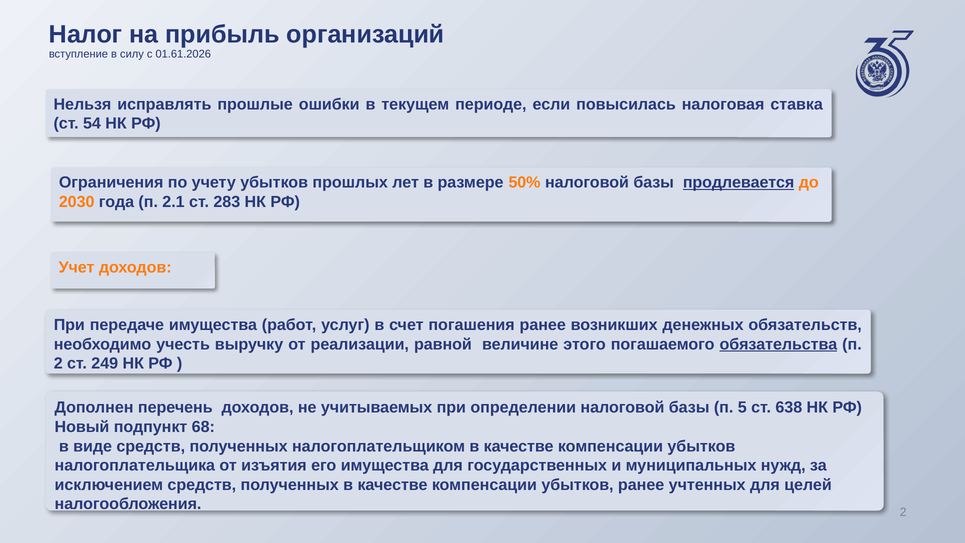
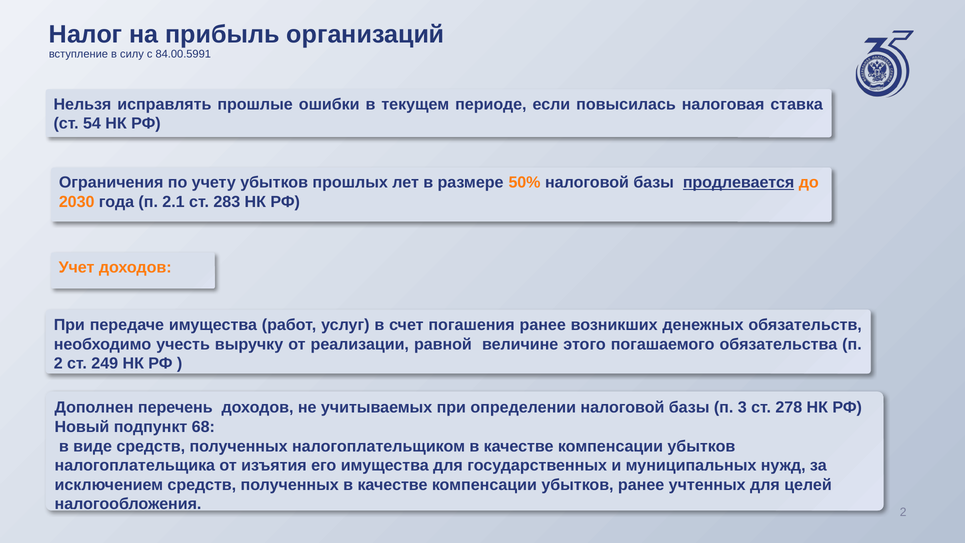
01.61.2026: 01.61.2026 -> 84.00.5991
обязательства underline: present -> none
5: 5 -> 3
638: 638 -> 278
